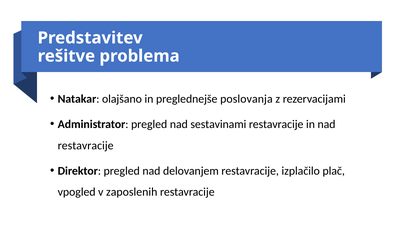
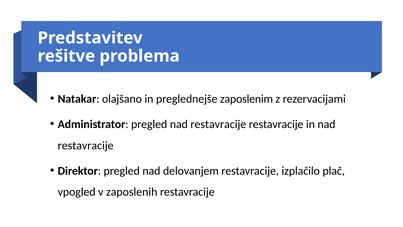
poslovanja: poslovanja -> zaposlenim
pregled nad sestavinami: sestavinami -> restavracije
